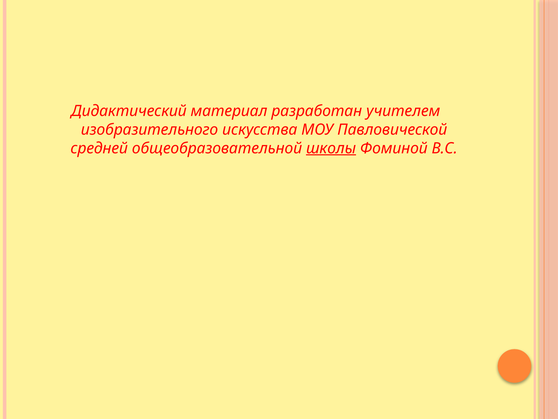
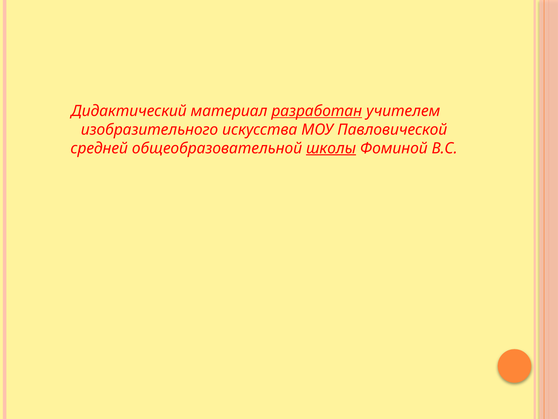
разработан underline: none -> present
